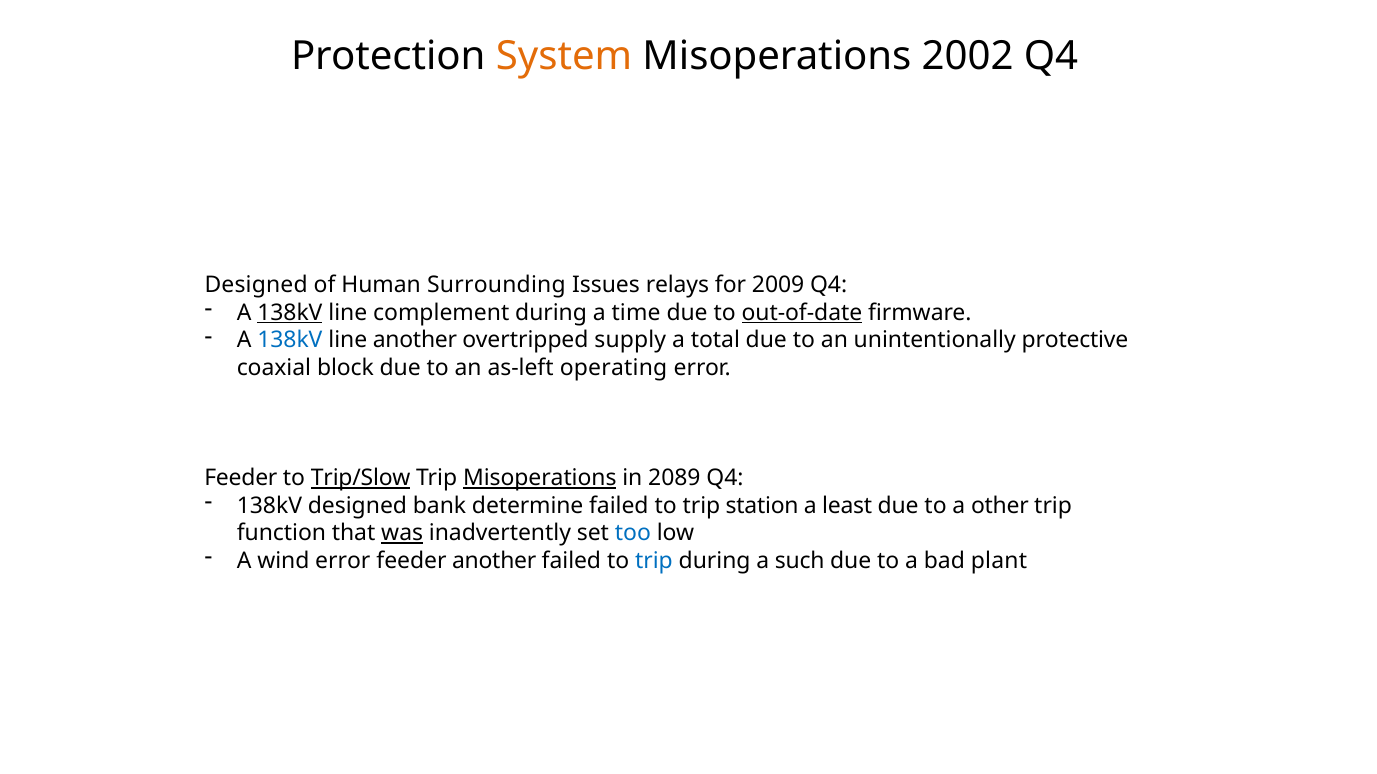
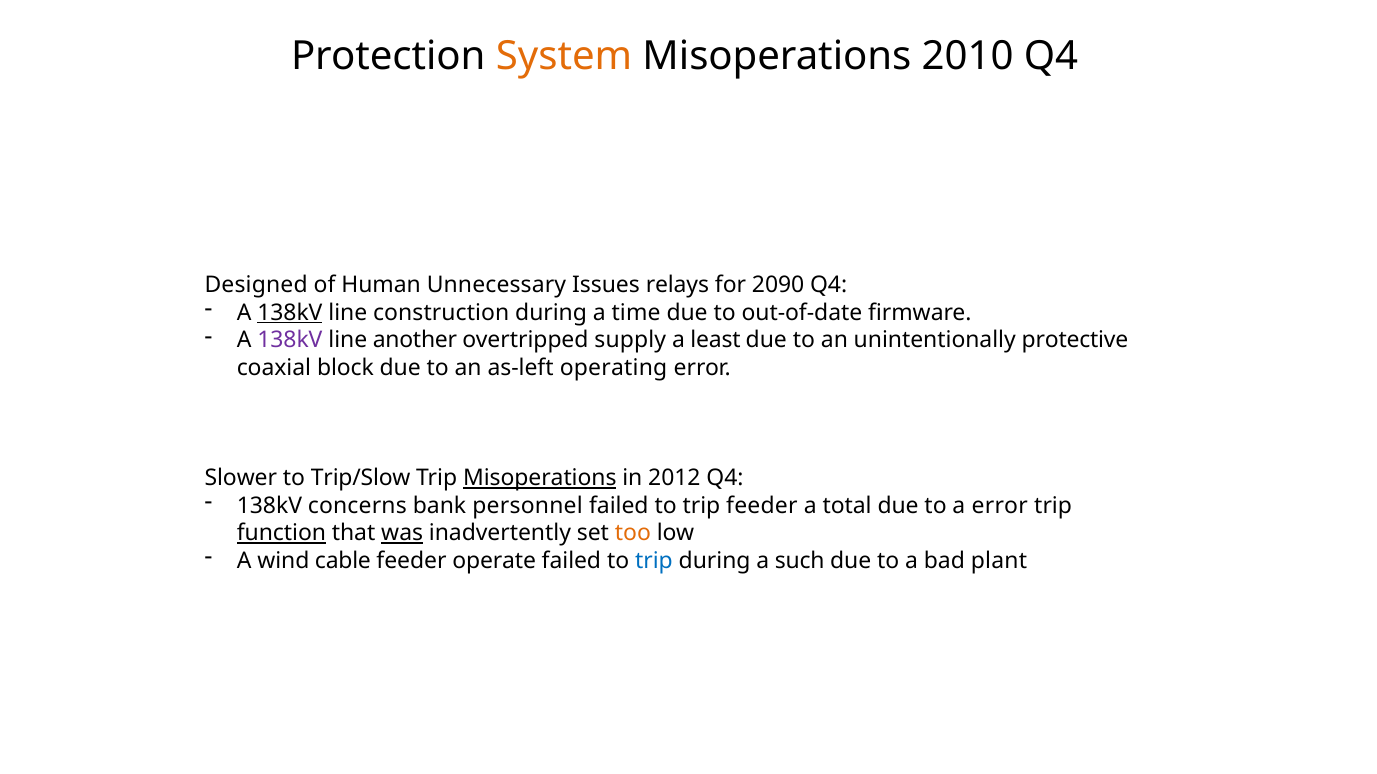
2002: 2002 -> 2010
Surrounding: Surrounding -> Unnecessary
2009: 2009 -> 2090
complement: complement -> construction
out-of-date underline: present -> none
138kV at (290, 341) colour: blue -> purple
total: total -> least
Feeder at (241, 478): Feeder -> Slower
Trip/Slow underline: present -> none
2089: 2089 -> 2012
138kV designed: designed -> concerns
determine: determine -> personnel
trip station: station -> feeder
least: least -> total
a other: other -> error
function underline: none -> present
too colour: blue -> orange
wind error: error -> cable
feeder another: another -> operate
